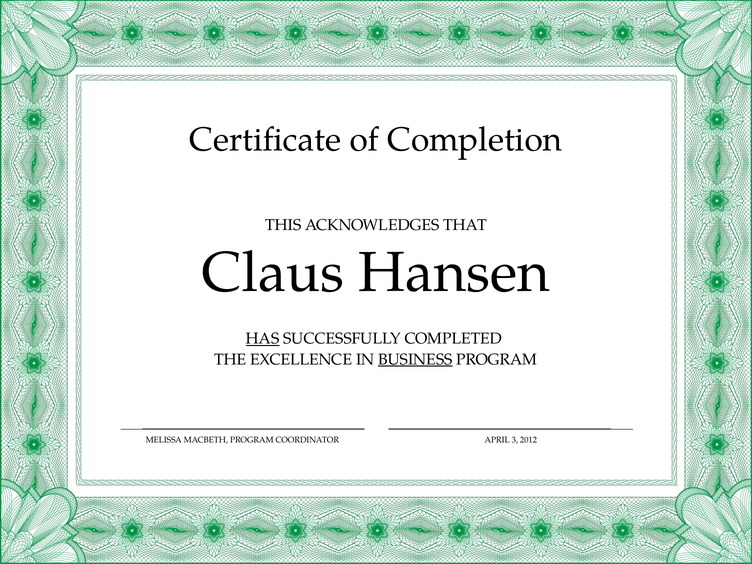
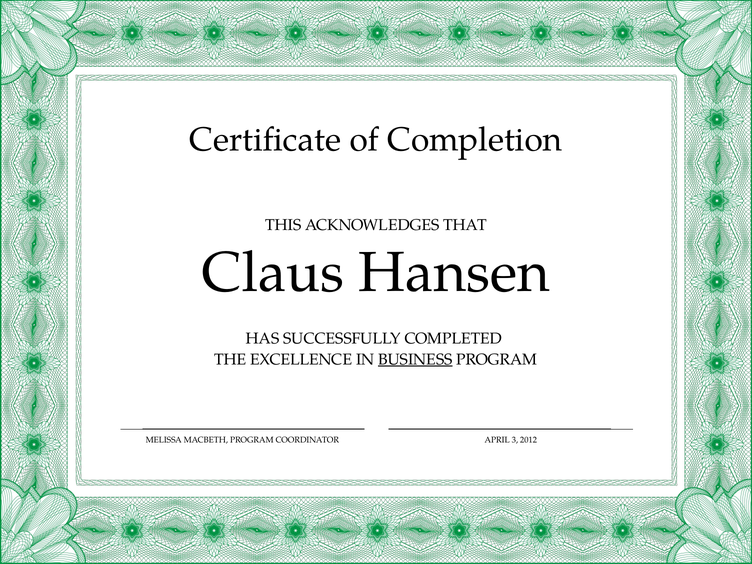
HAS underline: present -> none
